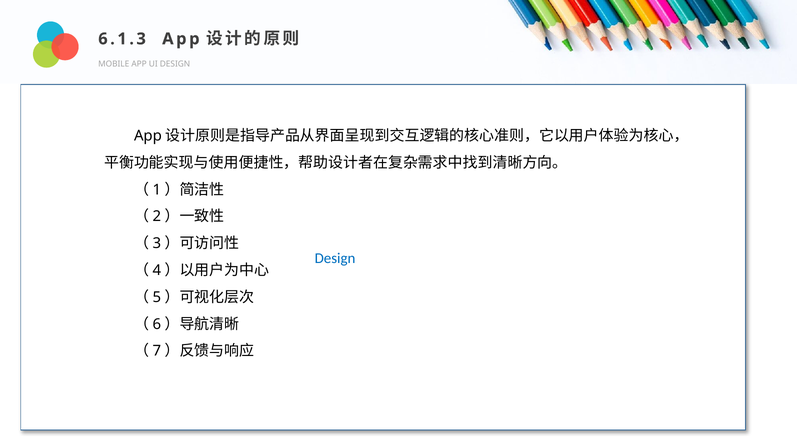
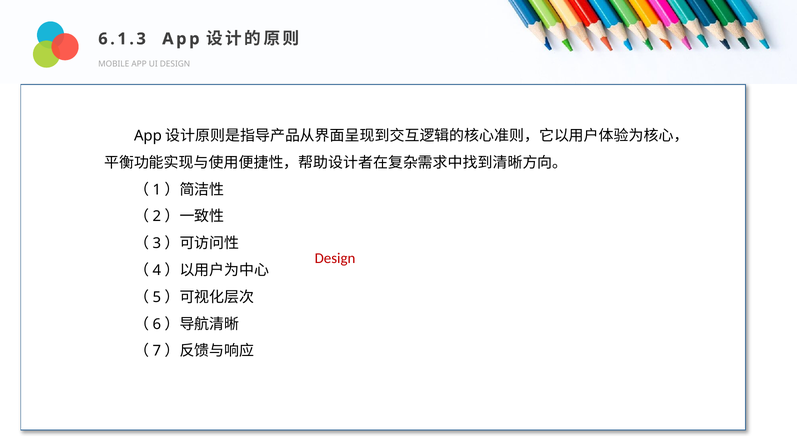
Design at (335, 259) colour: blue -> red
